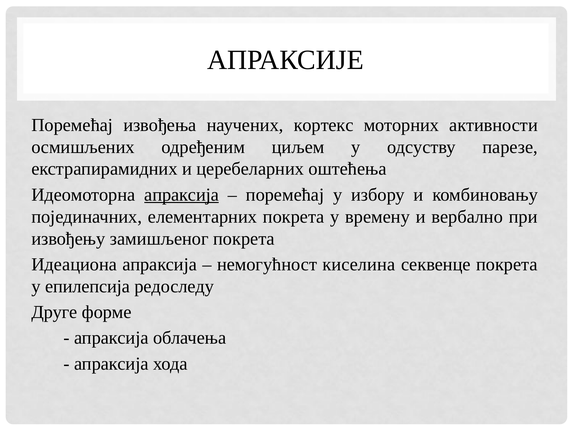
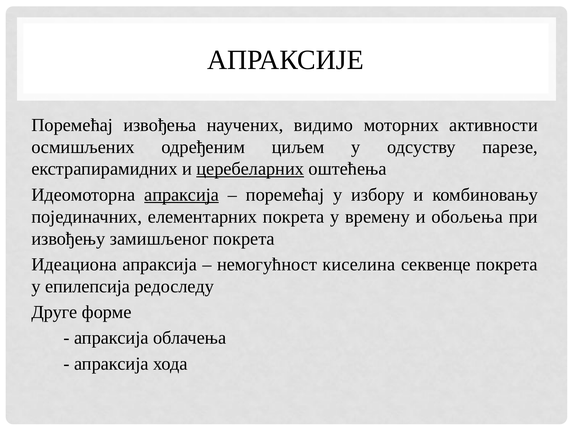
кортекс: кортекс -> видимо
церебеларних underline: none -> present
вербално: вербално -> обољења
